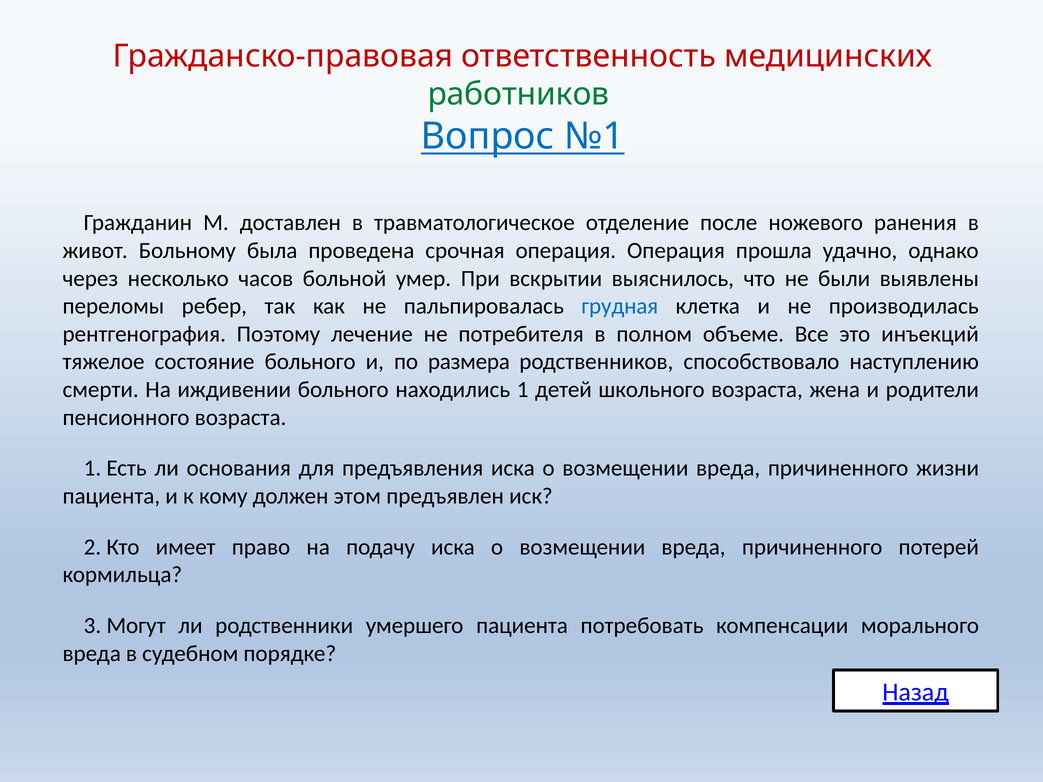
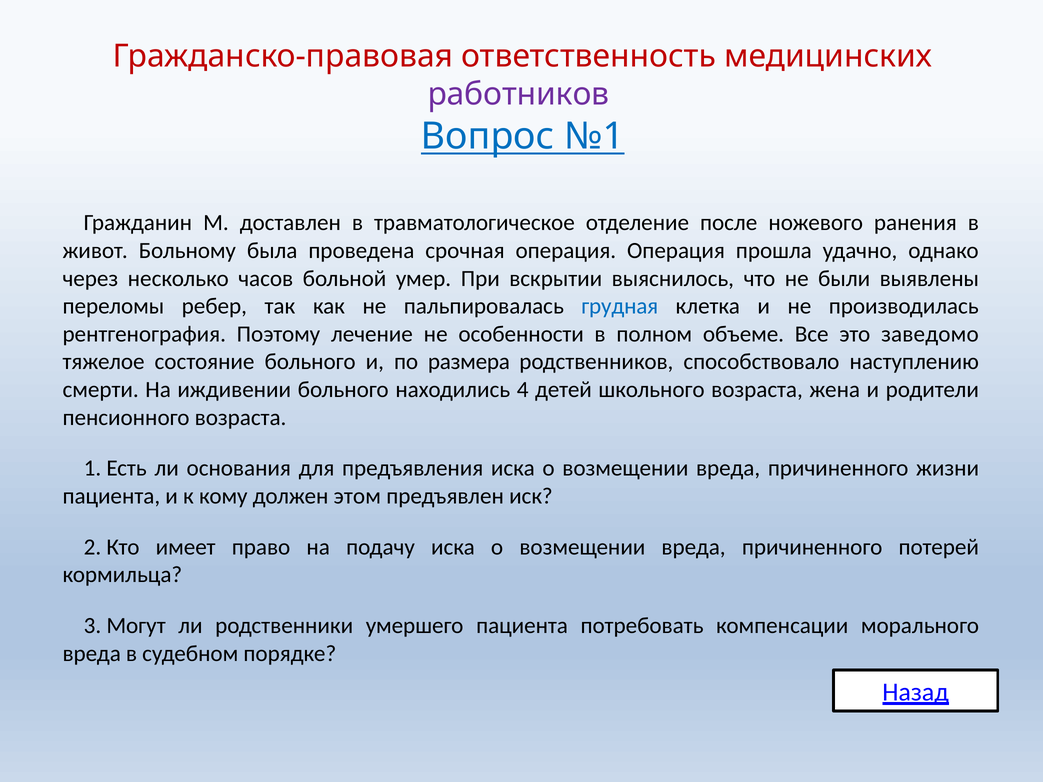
работников colour: green -> purple
потребителя: потребителя -> особенности
инъекций: инъекций -> заведомо
находились 1: 1 -> 4
